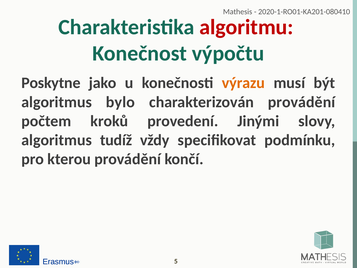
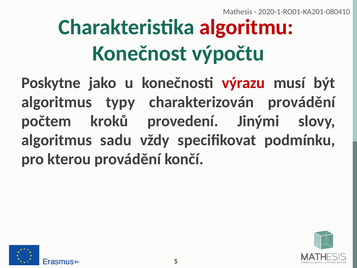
výrazu colour: orange -> red
bylo: bylo -> typy
tudíž: tudíž -> sadu
